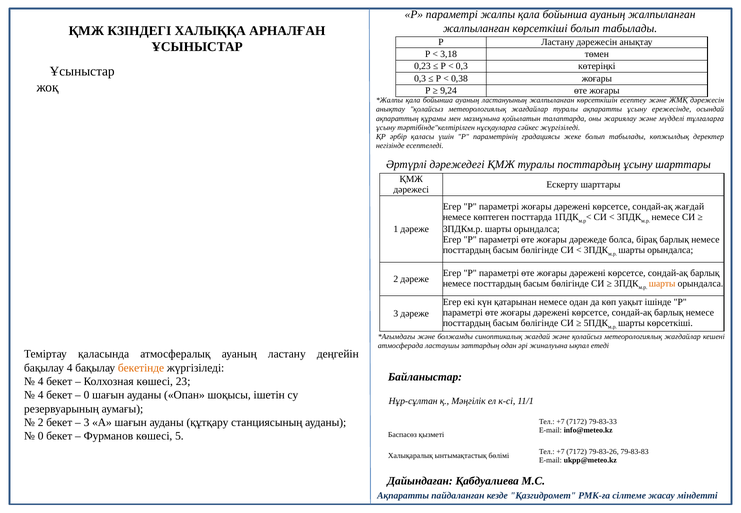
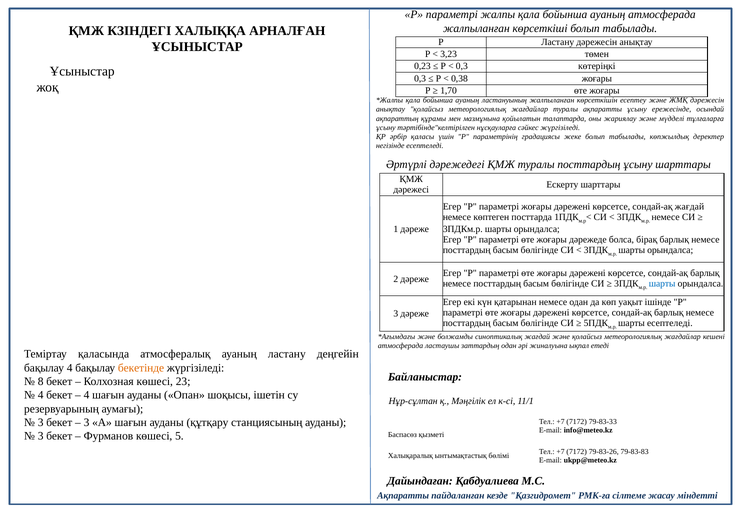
ауаның жалпыланған: жалпыланған -> атмосферада
3,18: 3,18 -> 3,23
9,24: 9,24 -> 1,70
шарты at (662, 283) colour: orange -> blue
шарты көрсеткіші: көрсеткіші -> есептеледі
4 at (41, 381): 4 -> 8
0 at (86, 395): 0 -> 4
2 at (41, 423): 2 -> 3
0 at (41, 436): 0 -> 3
